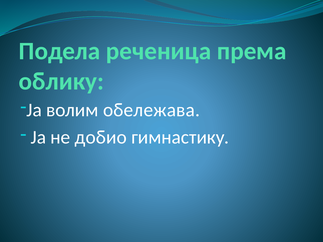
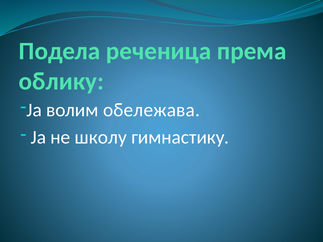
добио: добио -> школу
